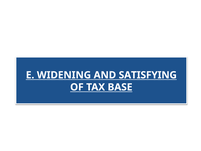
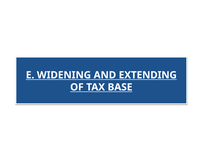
SATISFYING: SATISFYING -> EXTENDING
